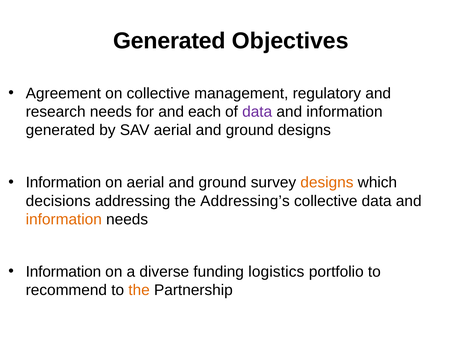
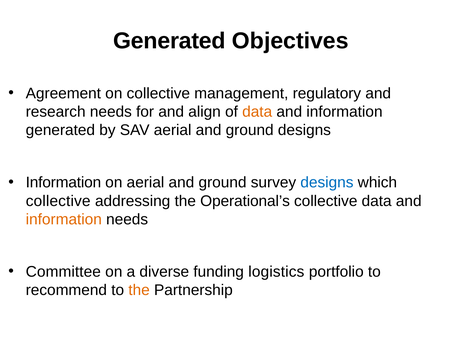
each: each -> align
data at (257, 112) colour: purple -> orange
designs at (327, 183) colour: orange -> blue
decisions at (58, 201): decisions -> collective
Addressing’s: Addressing’s -> Operational’s
Information at (63, 272): Information -> Committee
